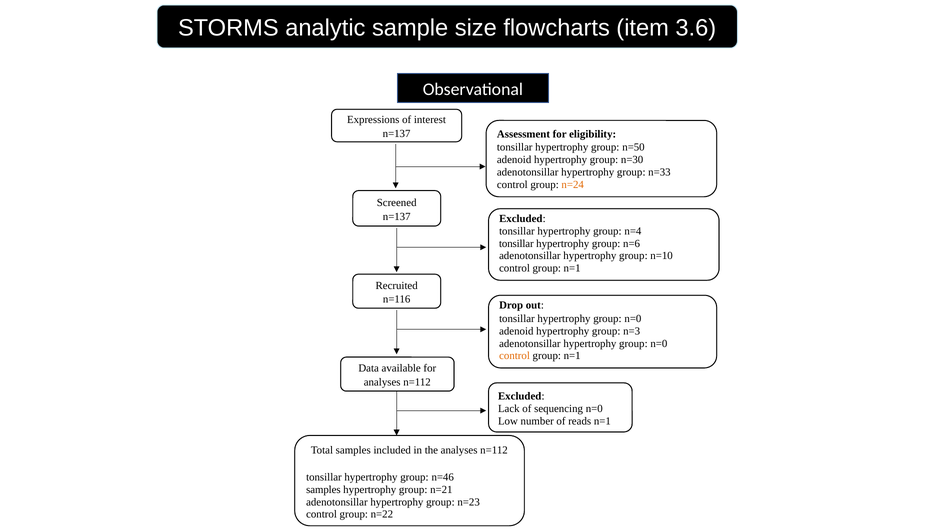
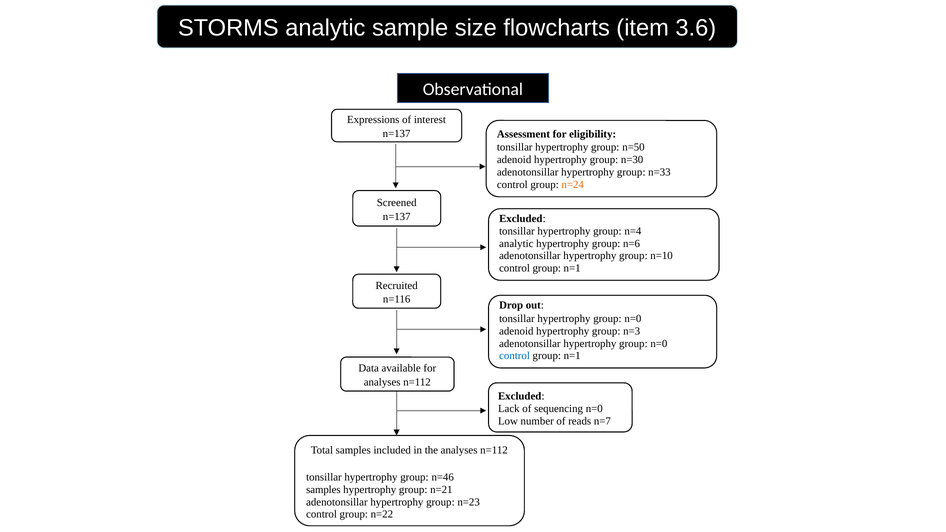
tonsillar at (516, 244): tonsillar -> analytic
control at (515, 356) colour: orange -> blue
reads n=1: n=1 -> n=7
